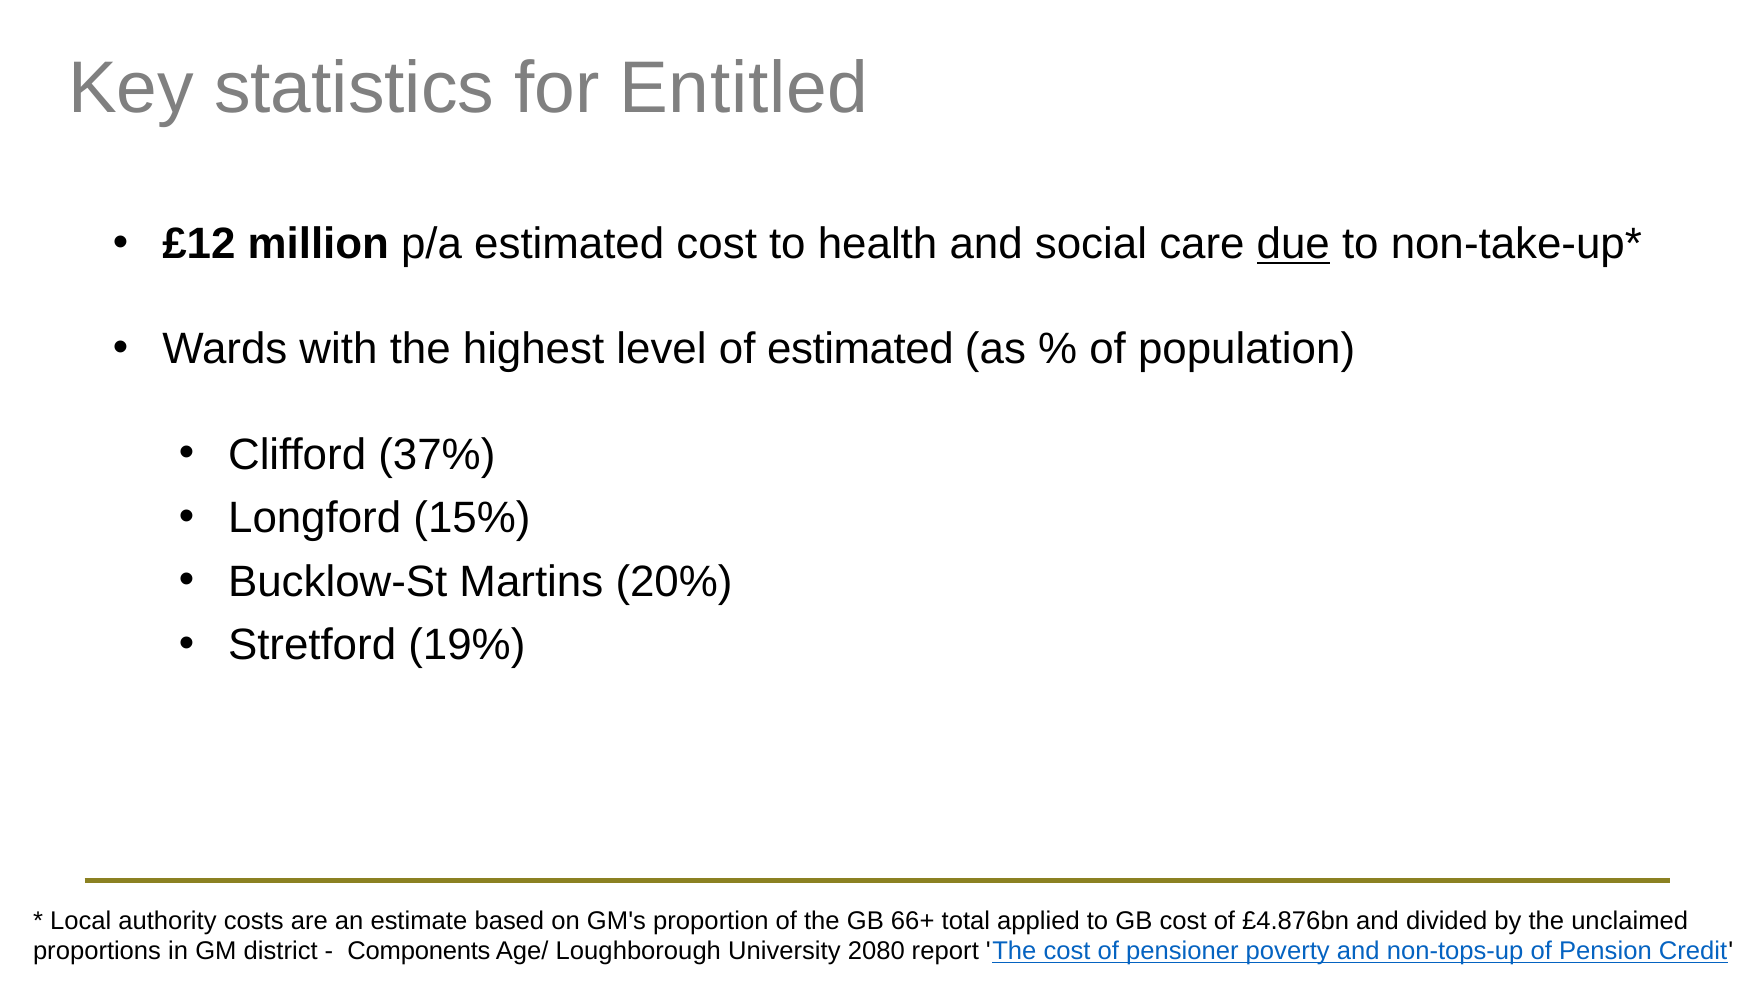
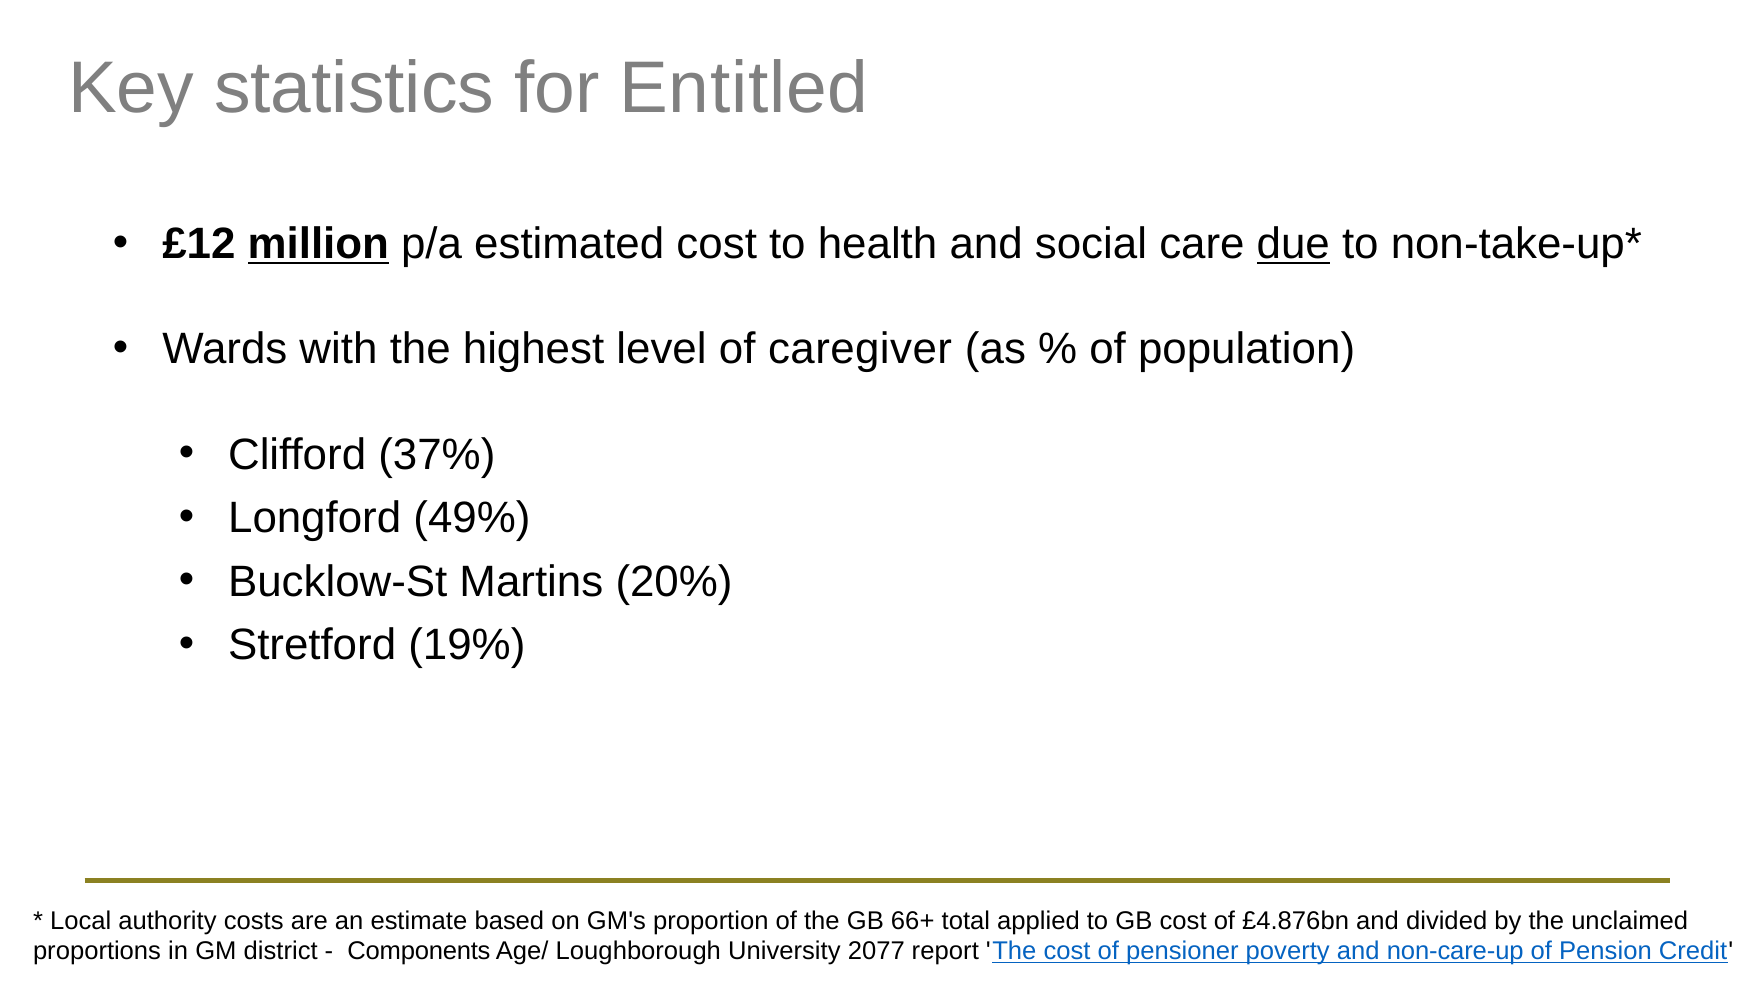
million underline: none -> present
of estimated: estimated -> caregiver
15%: 15% -> 49%
2080: 2080 -> 2077
non-tops-up: non-tops-up -> non-care-up
